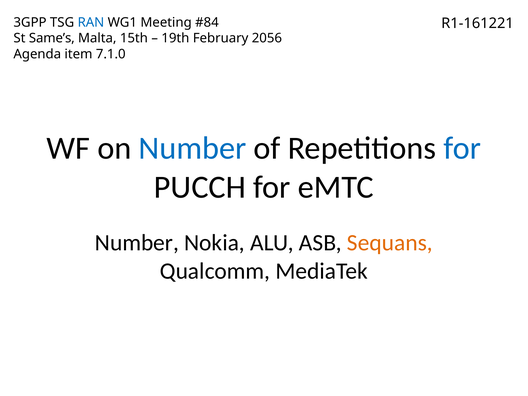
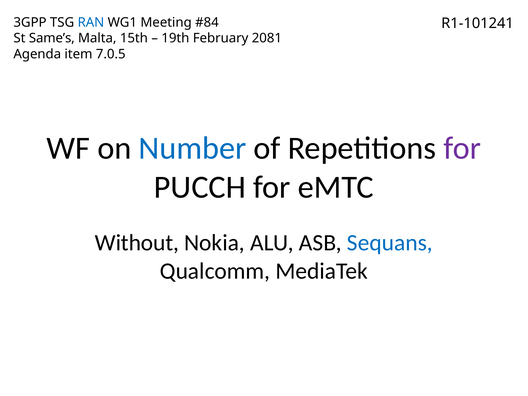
R1-161221: R1-161221 -> R1-101241
2056: 2056 -> 2081
7.1.0: 7.1.0 -> 7.0.5
for at (462, 148) colour: blue -> purple
Number at (137, 243): Number -> Without
Sequans colour: orange -> blue
